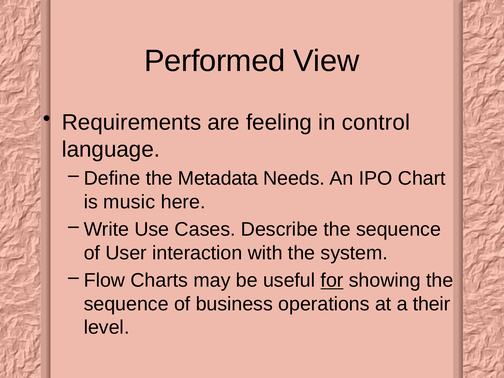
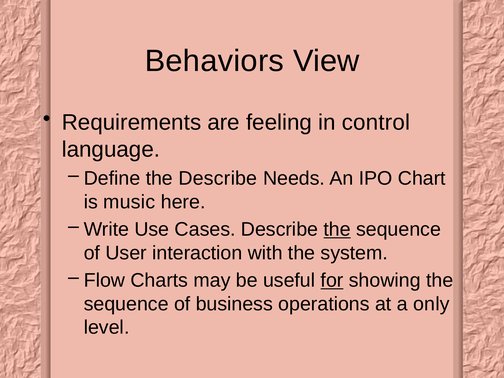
Performed: Performed -> Behaviors
the Metadata: Metadata -> Describe
the at (337, 229) underline: none -> present
their: their -> only
